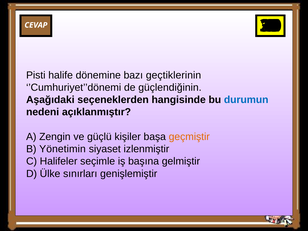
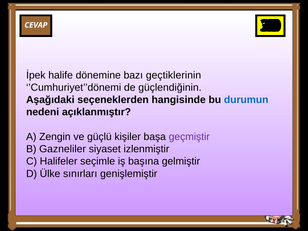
Pisti: Pisti -> İpek
geçmiştir colour: orange -> purple
Yönetimin: Yönetimin -> Gazneliler
